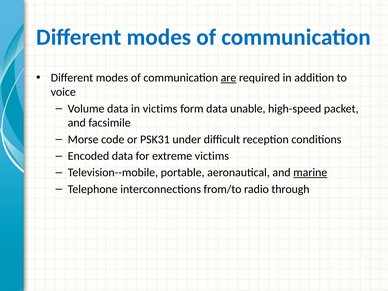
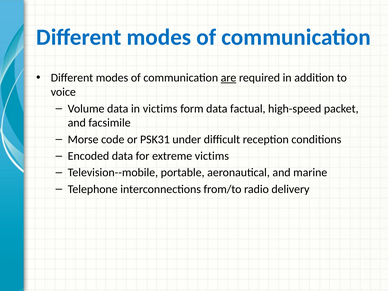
unable: unable -> factual
marine underline: present -> none
through: through -> delivery
